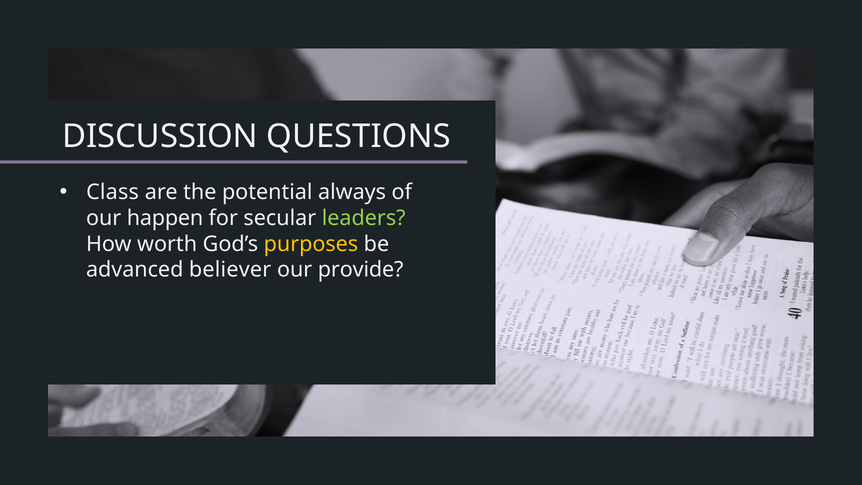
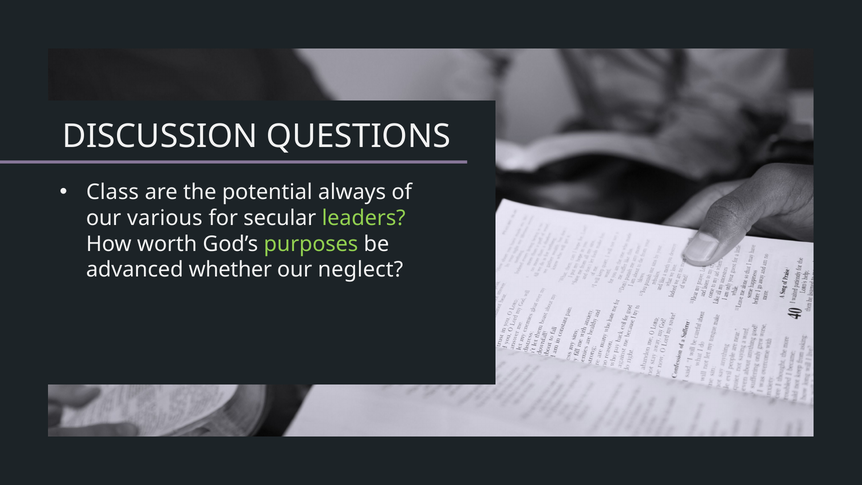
happen: happen -> various
purposes colour: yellow -> light green
believer: believer -> whether
provide: provide -> neglect
